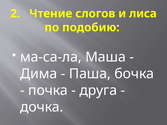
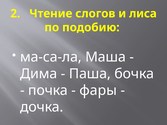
друга: друга -> фары
